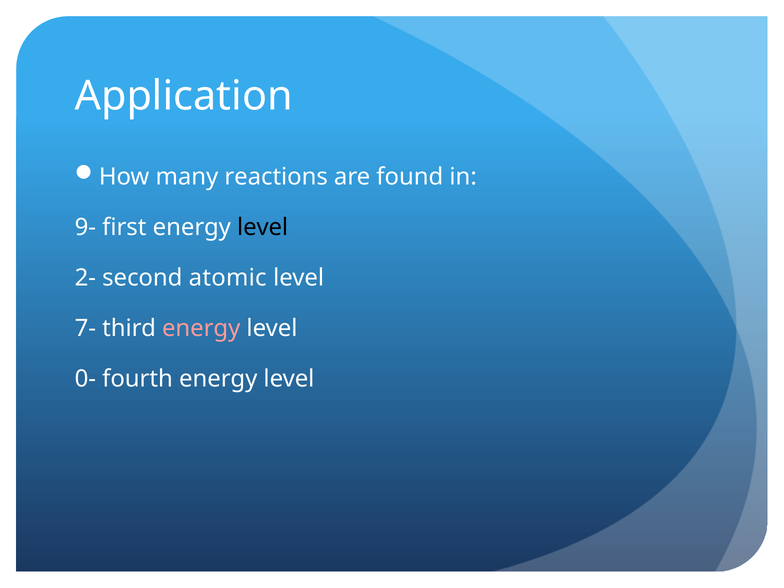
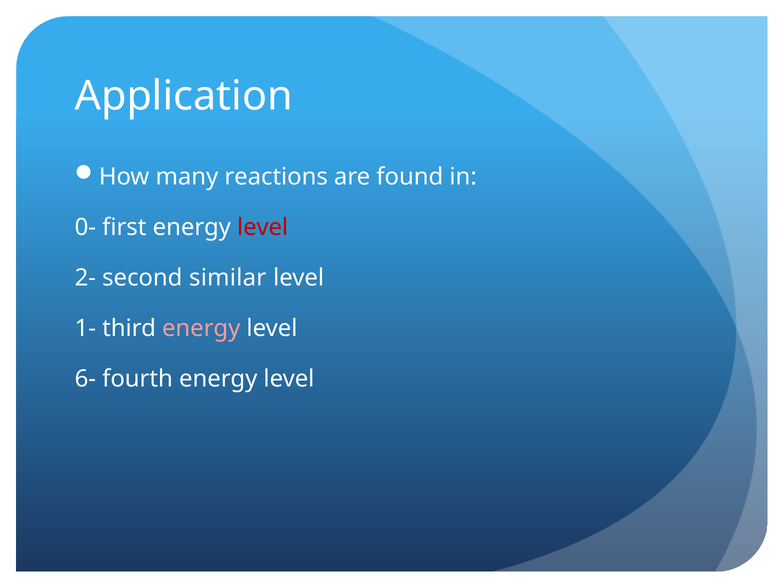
9-: 9- -> 0-
level at (263, 227) colour: black -> red
atomic: atomic -> similar
7-: 7- -> 1-
0-: 0- -> 6-
